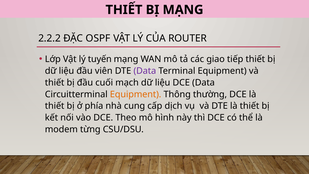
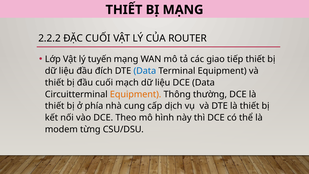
ĐẶC OSPF: OSPF -> CUỐI
viên: viên -> đích
Data at (145, 71) colour: purple -> blue
